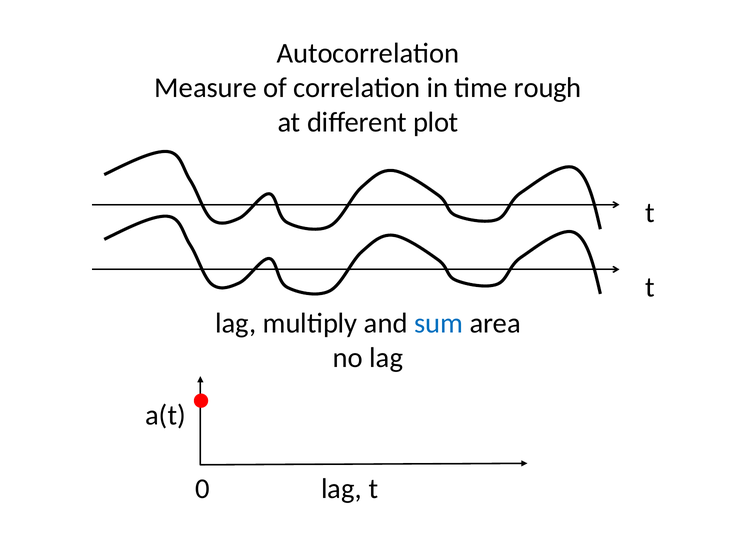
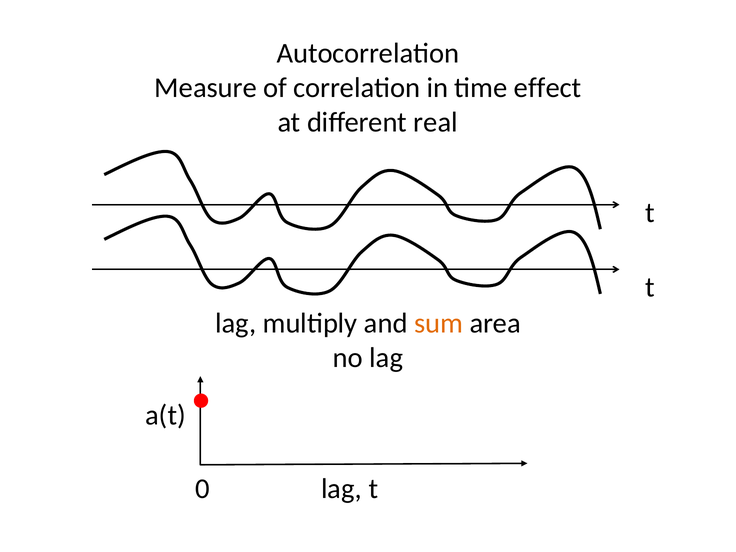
rough: rough -> effect
plot: plot -> real
sum colour: blue -> orange
